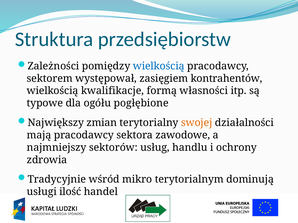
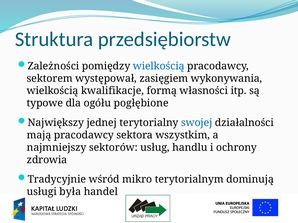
kontrahentów: kontrahentów -> wykonywania
zmian: zmian -> jednej
swojej colour: orange -> blue
zawodowe: zawodowe -> wszystkim
ilość: ilość -> była
